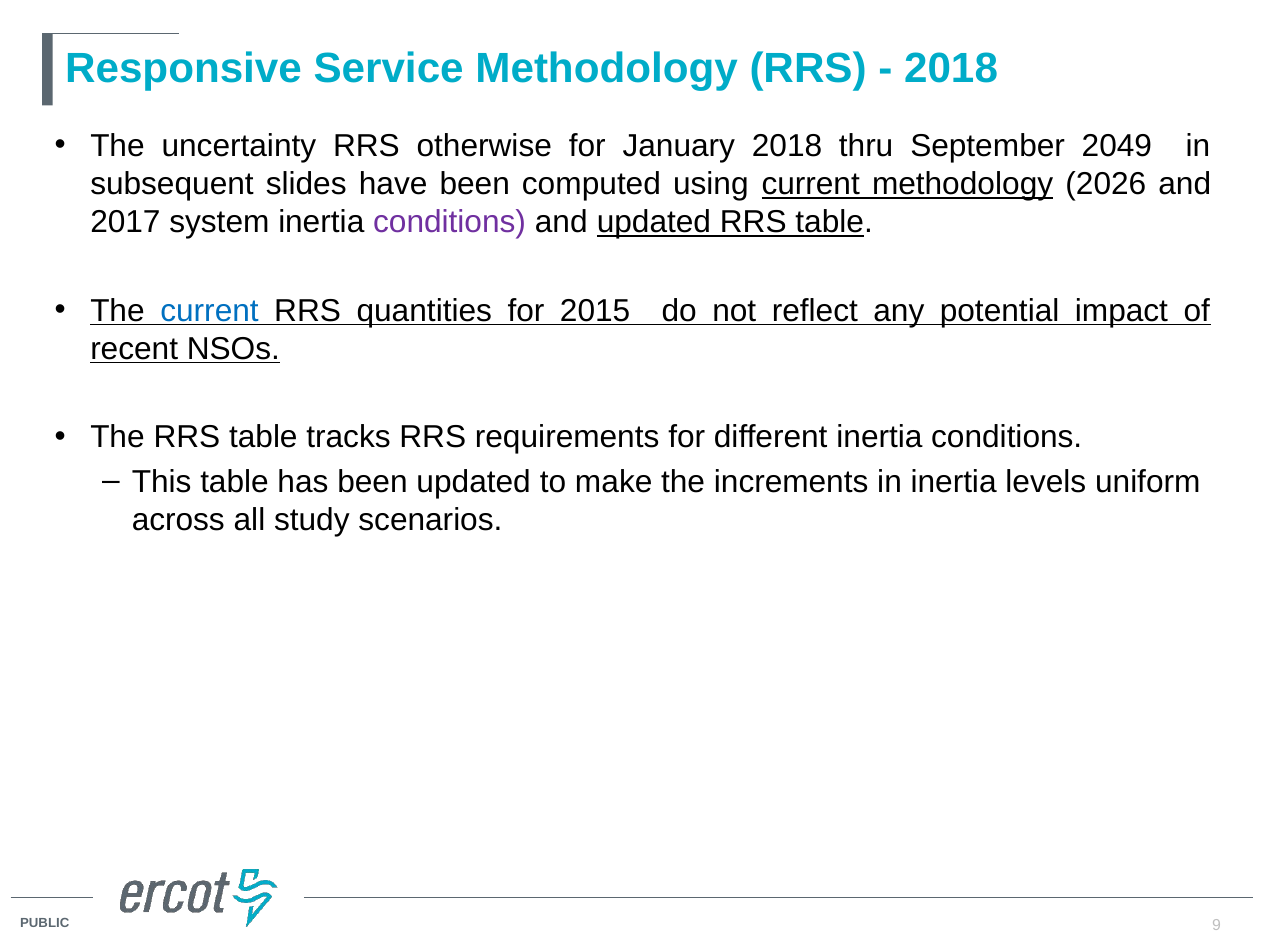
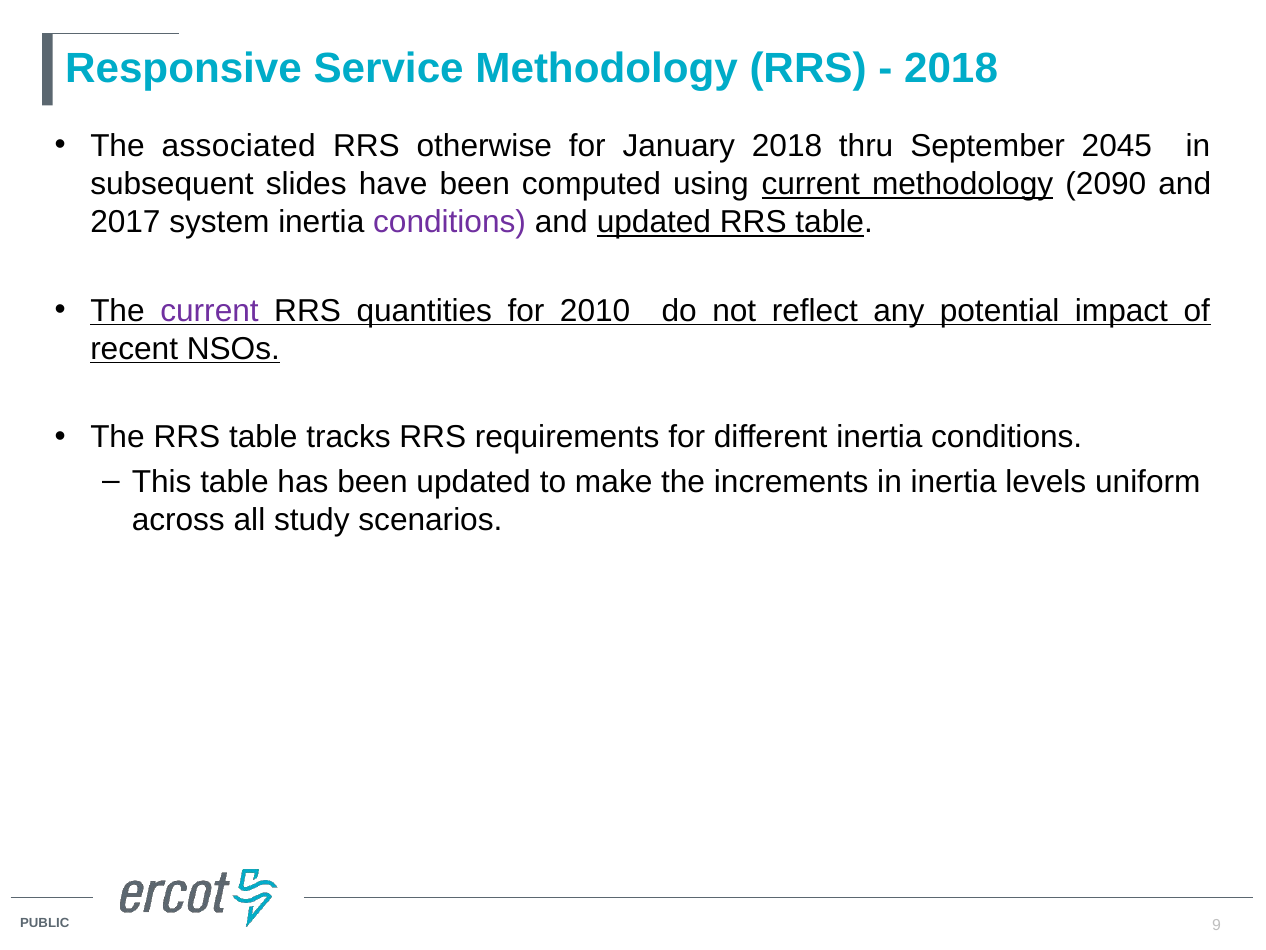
uncertainty: uncertainty -> associated
2049: 2049 -> 2045
2026: 2026 -> 2090
current at (210, 310) colour: blue -> purple
2015: 2015 -> 2010
